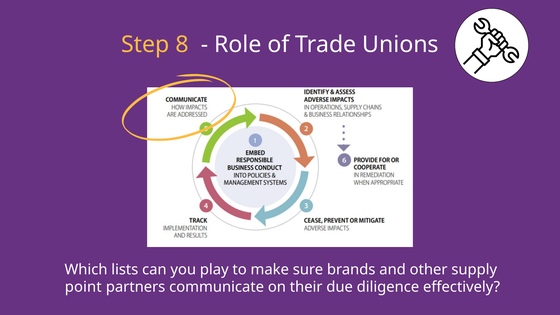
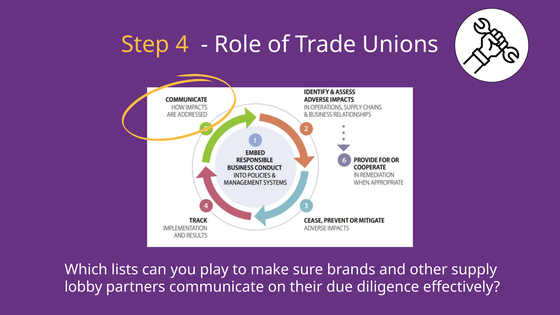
8: 8 -> 4
point: point -> lobby
